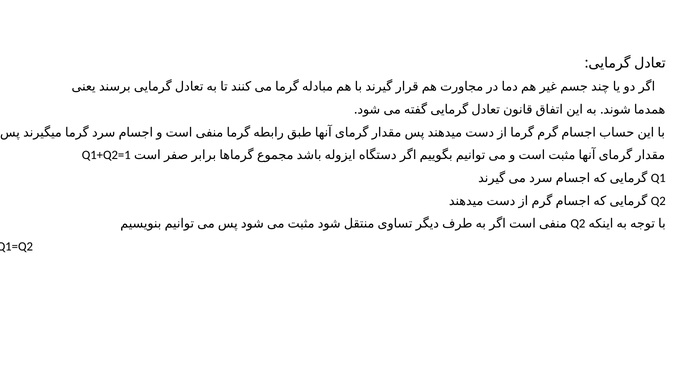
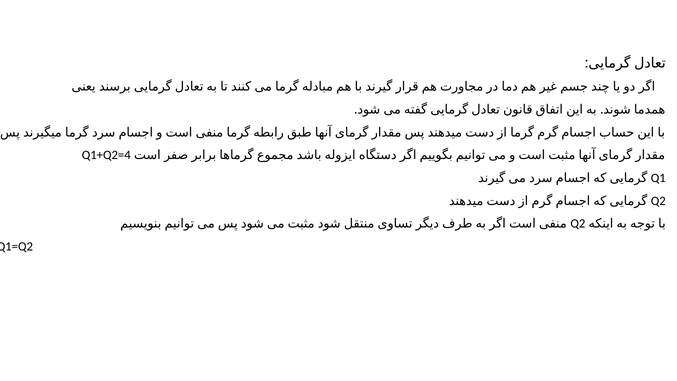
Q1+Q2=1: Q1+Q2=1 -> Q1+Q2=4
